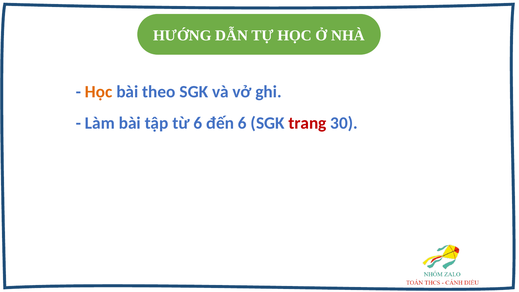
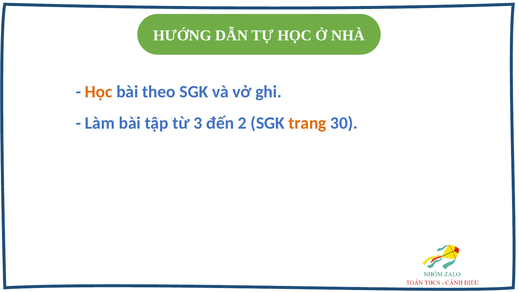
từ 6: 6 -> 3
đến 6: 6 -> 2
trang colour: red -> orange
